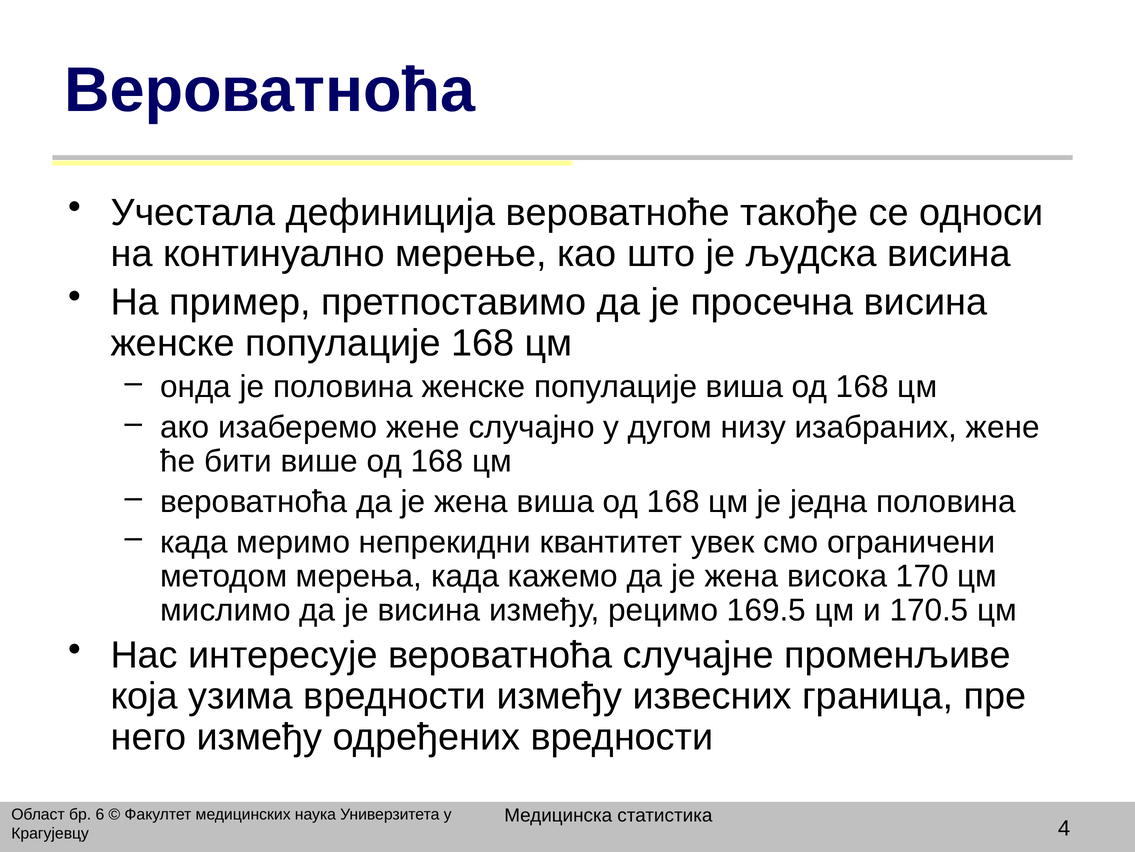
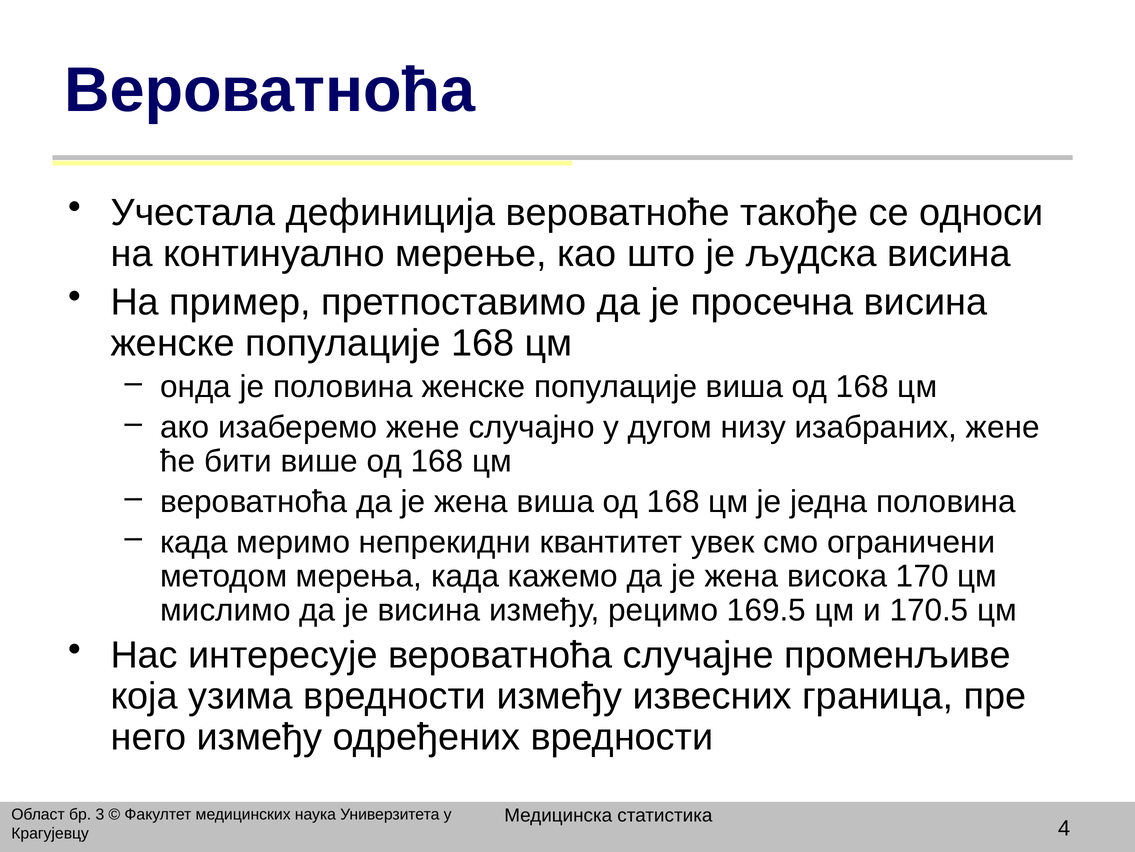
6: 6 -> 3
